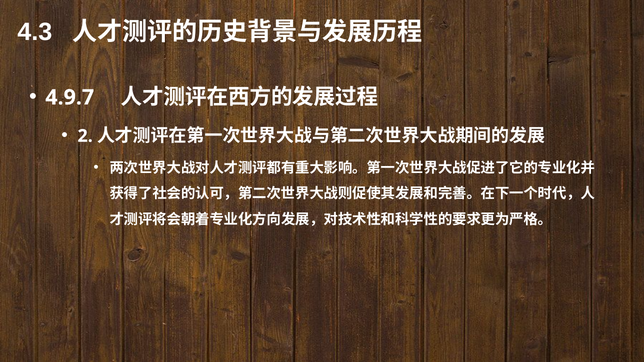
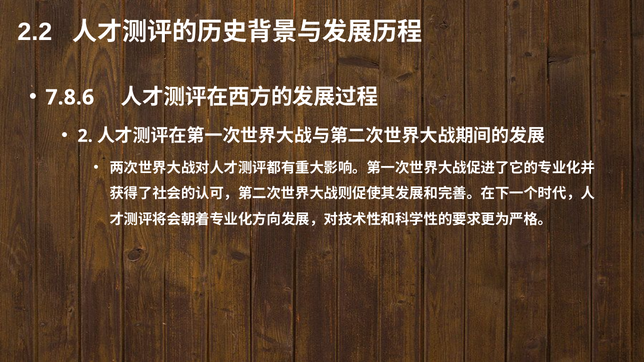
4.3: 4.3 -> 2.2
4.9.7: 4.9.7 -> 7.8.6
